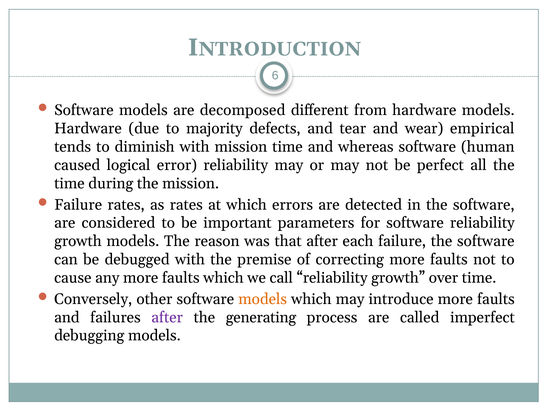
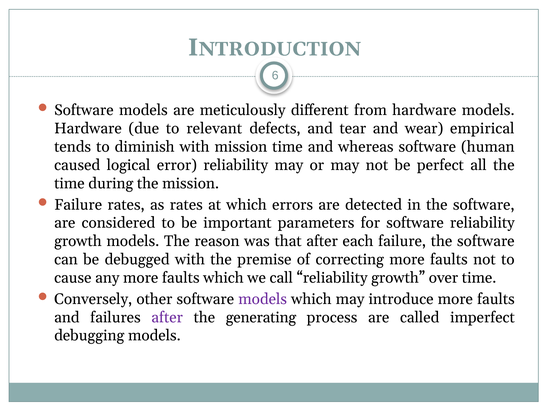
decomposed: decomposed -> meticulously
majority: majority -> relevant
models at (263, 299) colour: orange -> purple
